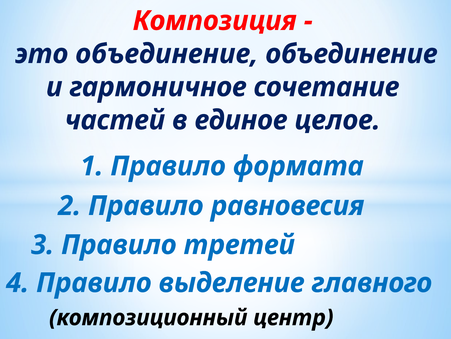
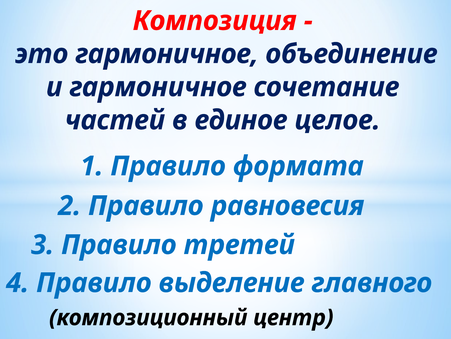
это объединение: объединение -> гармоничное
